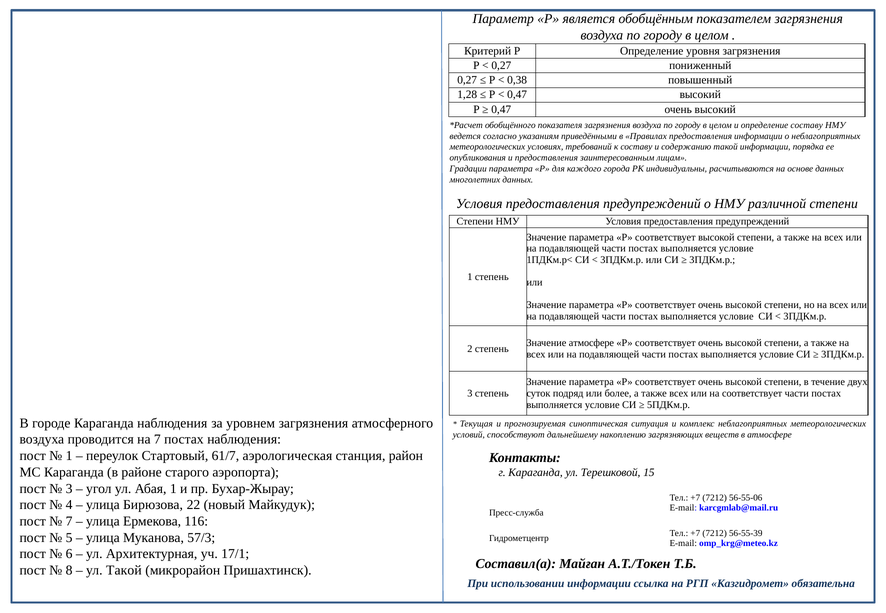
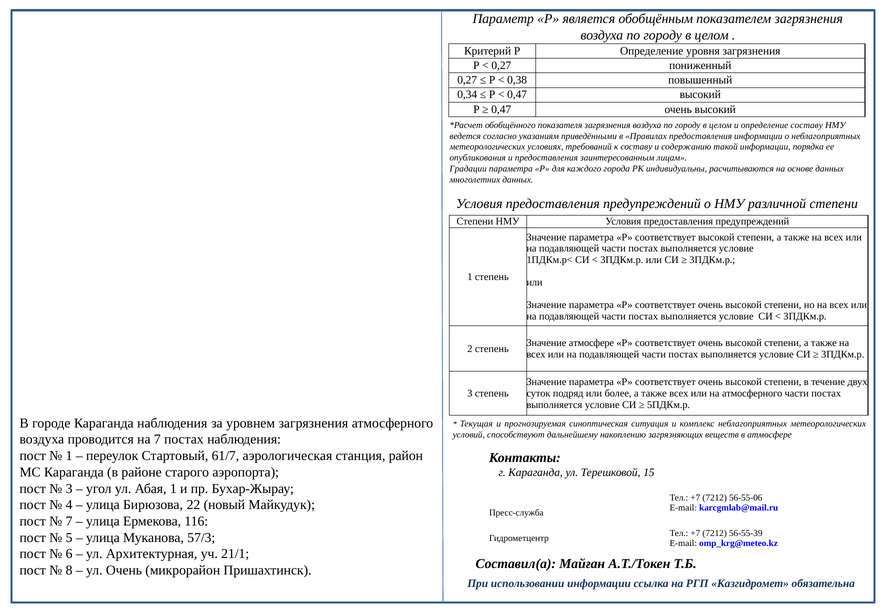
1,28: 1,28 -> 0,34
на соответствует: соответствует -> атмосферного
17/1: 17/1 -> 21/1
ул Такой: Такой -> Очень
